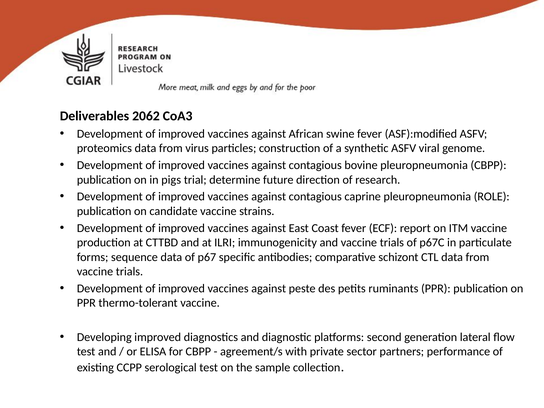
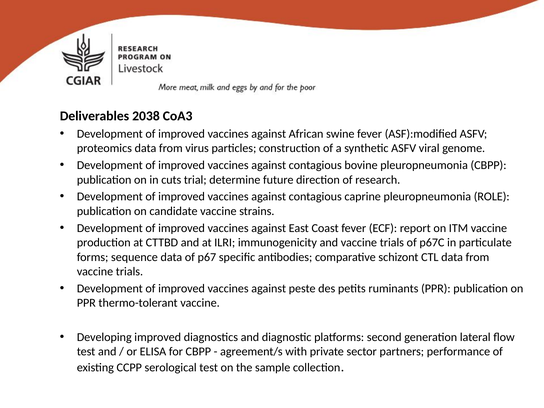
2062: 2062 -> 2038
pigs: pigs -> cuts
